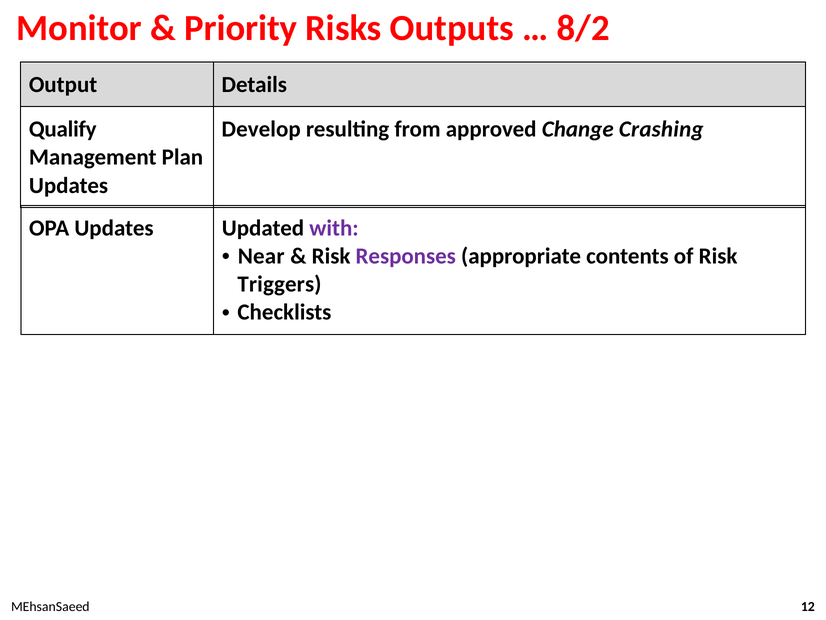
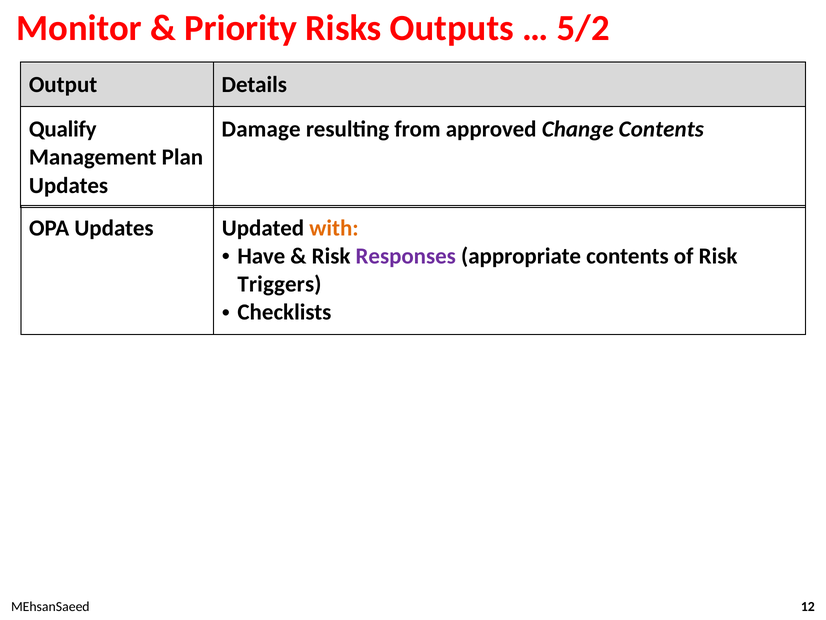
8/2: 8/2 -> 5/2
Develop: Develop -> Damage
Change Crashing: Crashing -> Contents
with colour: purple -> orange
Near: Near -> Have
